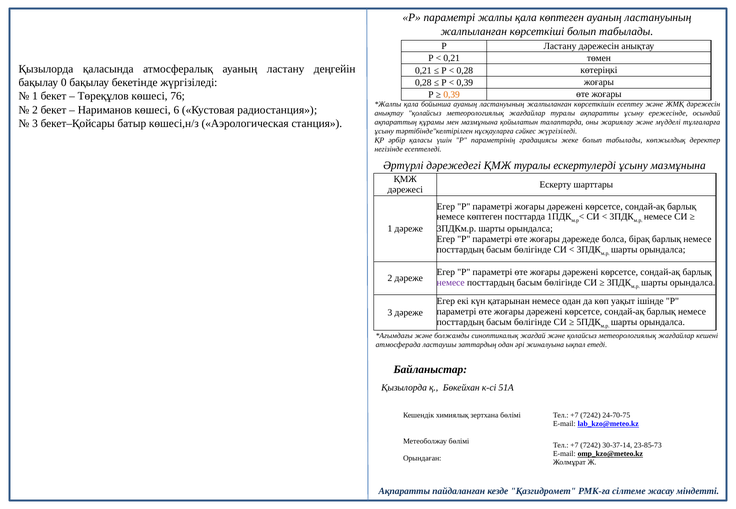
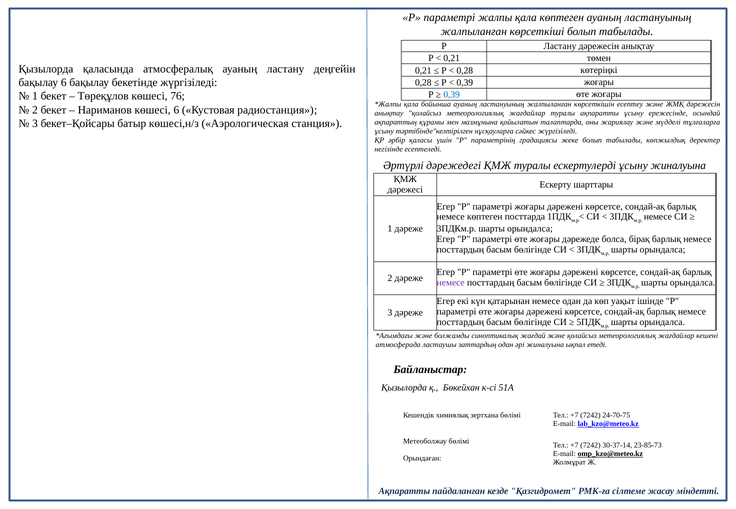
бақылау 0: 0 -> 6
0,39 at (452, 95) colour: orange -> blue
ұсыну мазмұнына: мазмұнына -> жиналуына
